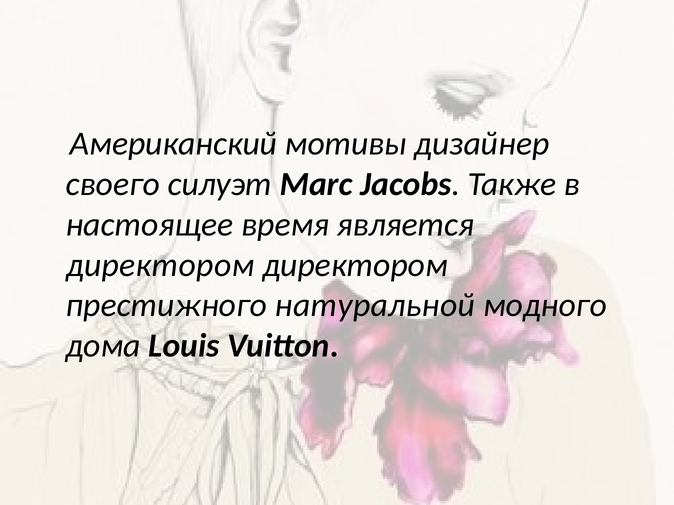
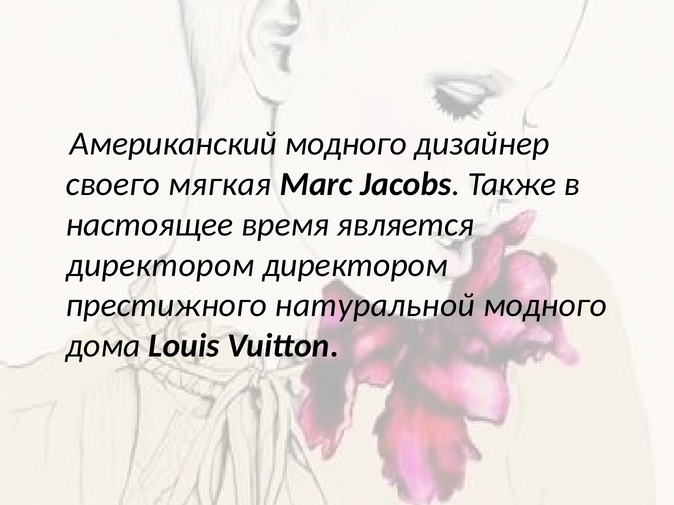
Американский мотивы: мотивы -> модного
силуэт: силуэт -> мягкая
